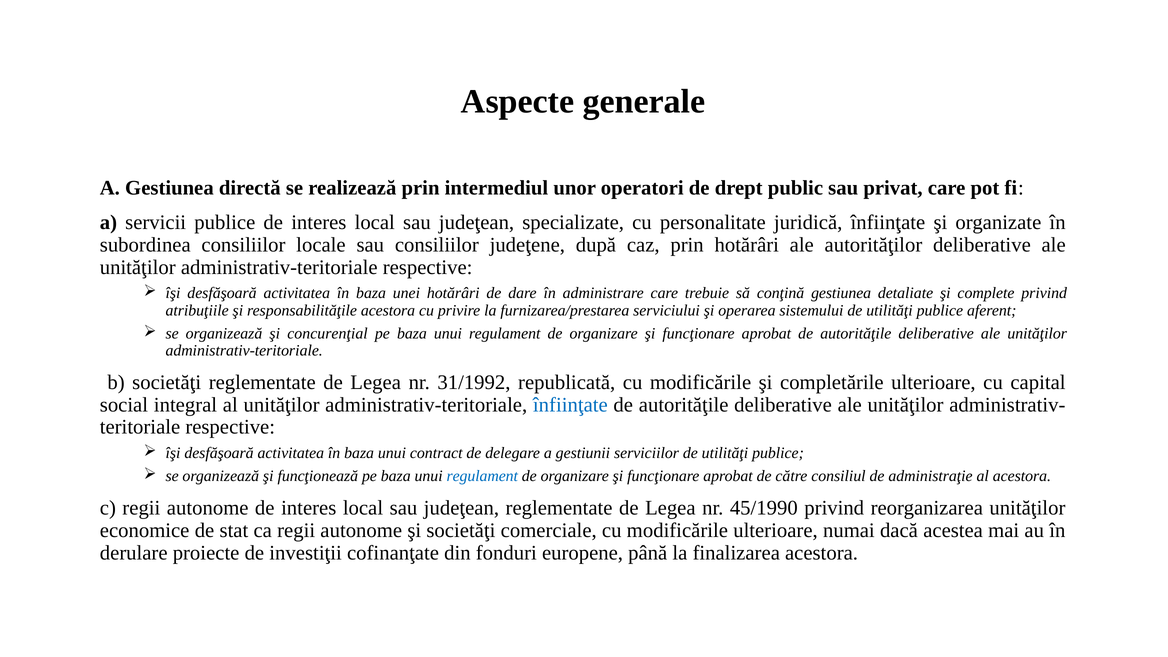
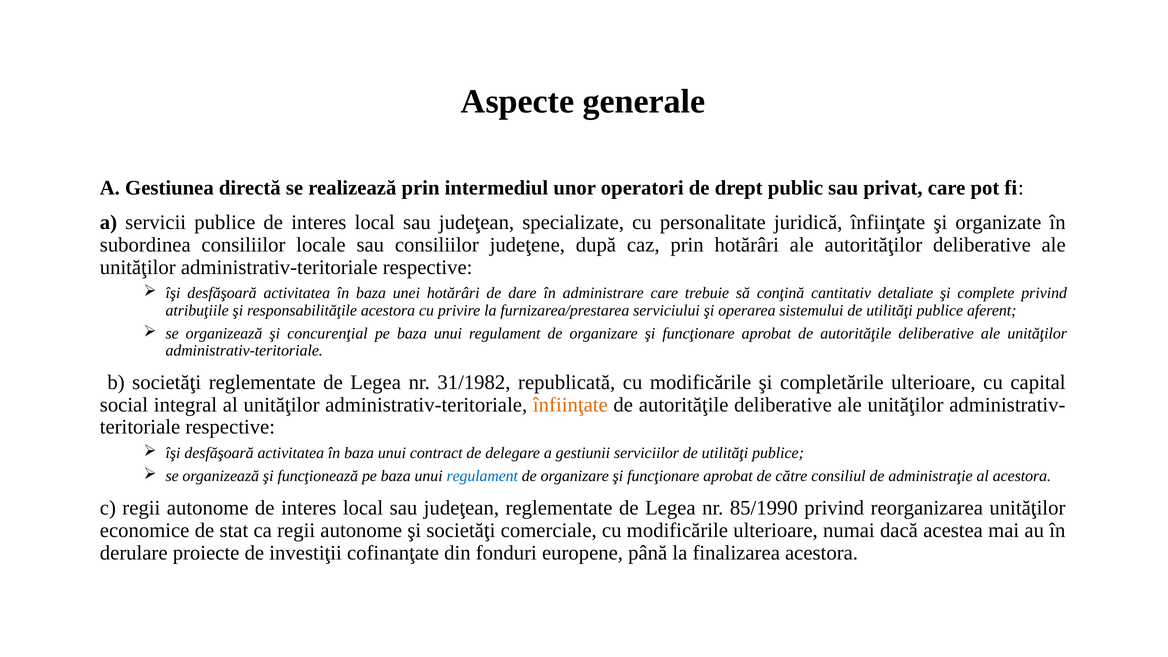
conţină gestiunea: gestiunea -> cantitativ
31/1992: 31/1992 -> 31/1982
înfiinţate at (570, 405) colour: blue -> orange
45/1990: 45/1990 -> 85/1990
